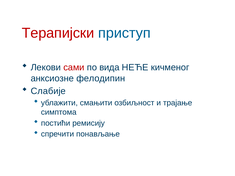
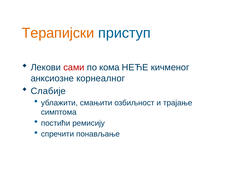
Терапијски colour: red -> orange
вида: вида -> кома
фелодипин: фелодипин -> корнеалног
